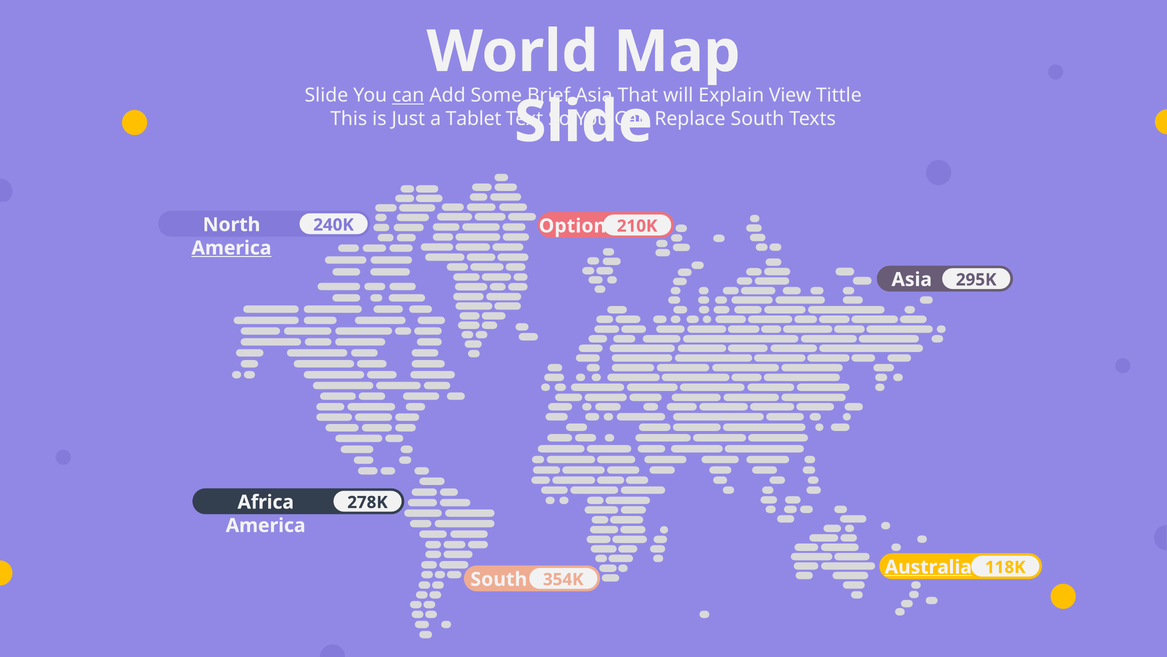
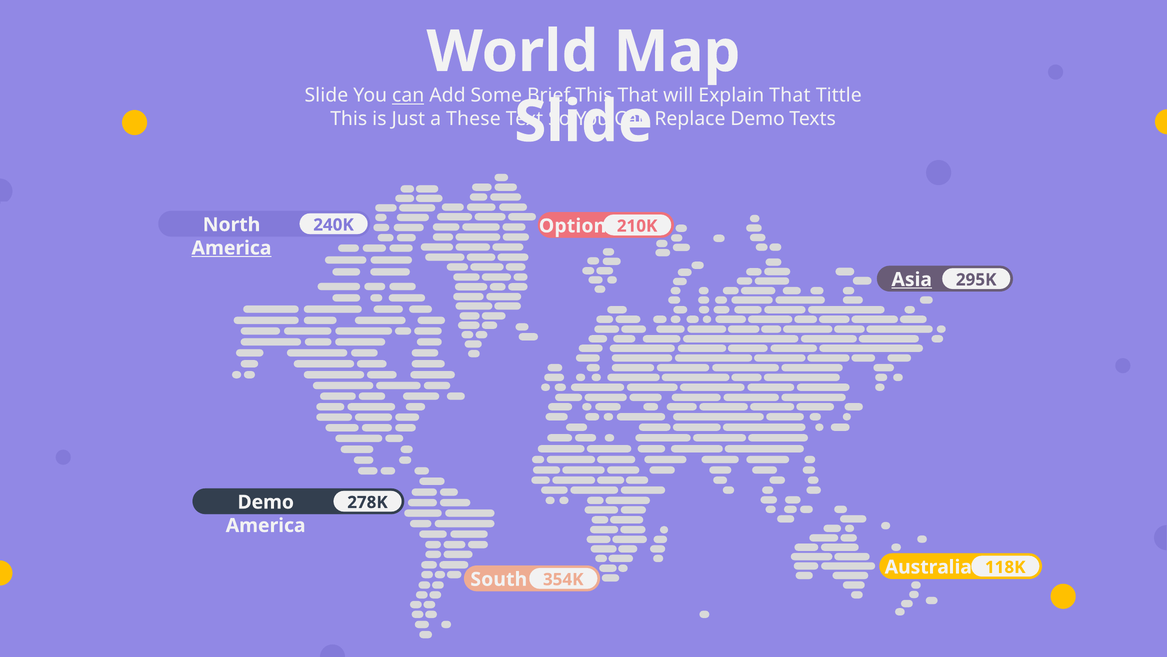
Asia at (594, 95): Asia -> This
Explain View: View -> That
Tablet: Tablet -> These
Replace South: South -> Demo
Asia at (912, 279) underline: none -> present
Africa at (266, 502): Africa -> Demo
Australia underline: present -> none
